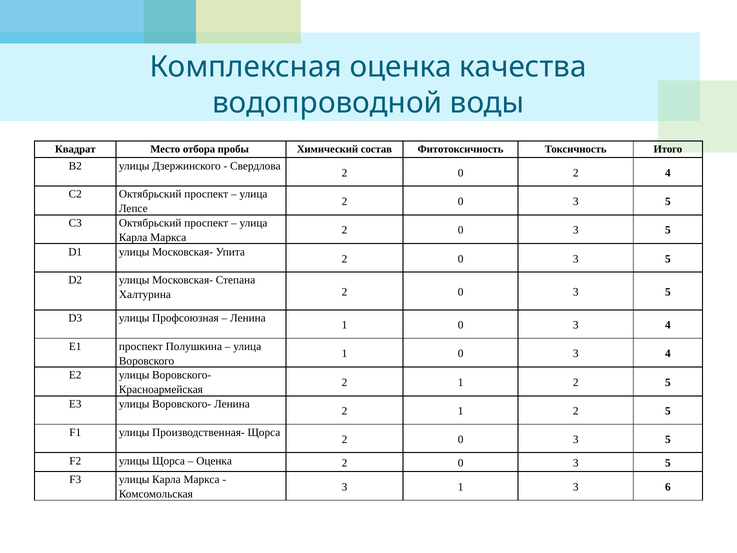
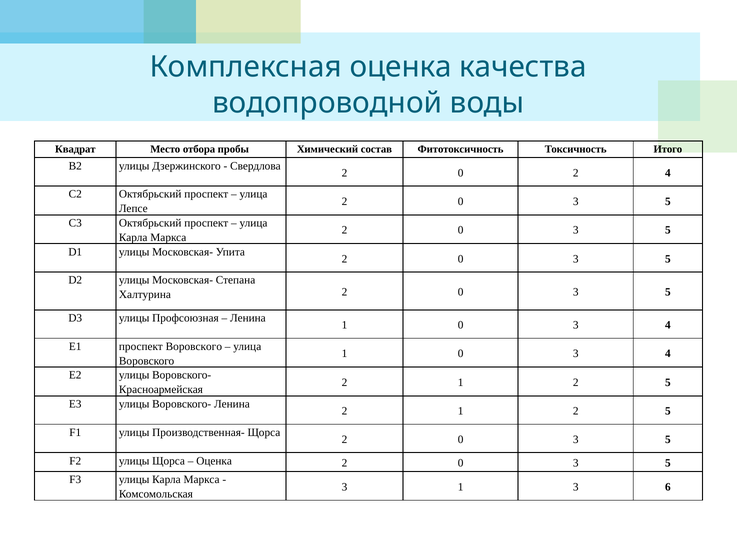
проспект Полушкина: Полушкина -> Воровского
